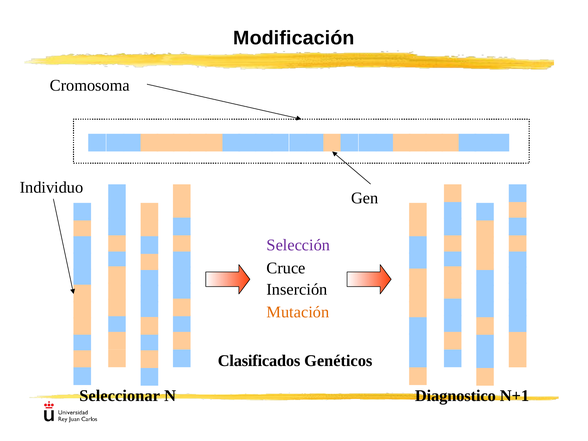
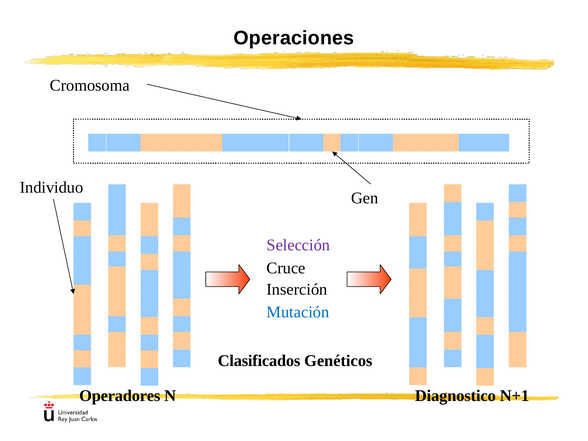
Modificación: Modificación -> Operaciones
Mutación colour: orange -> blue
Seleccionar: Seleccionar -> Operadores
